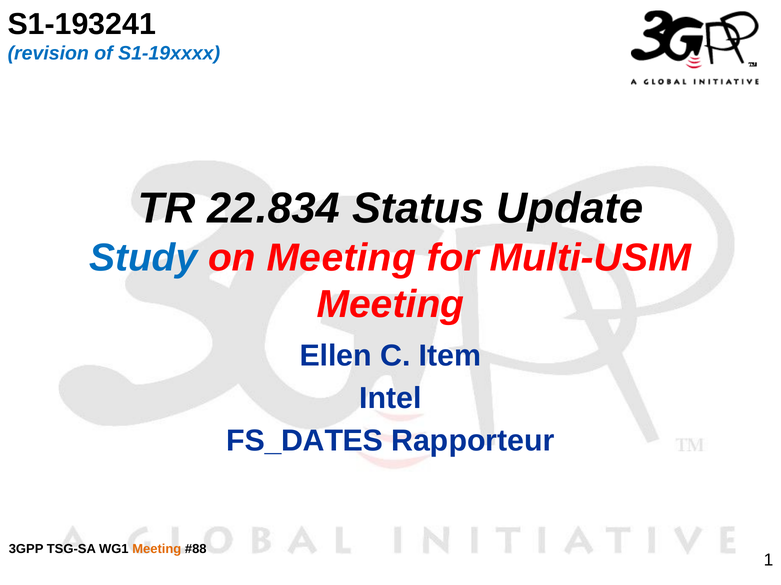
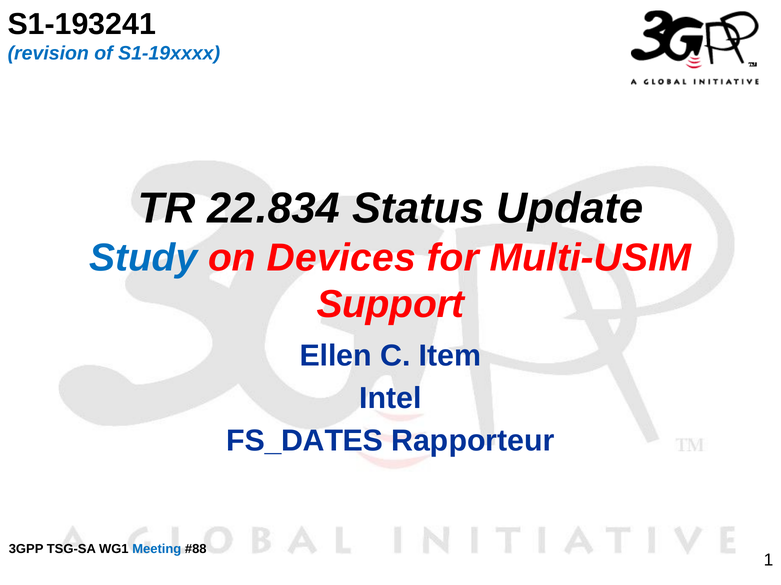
on Meeting: Meeting -> Devices
Meeting at (390, 305): Meeting -> Support
Meeting at (157, 550) colour: orange -> blue
